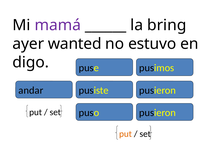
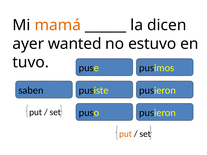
mamá colour: purple -> orange
bring: bring -> dicen
digo: digo -> tuvo
andar: andar -> saben
